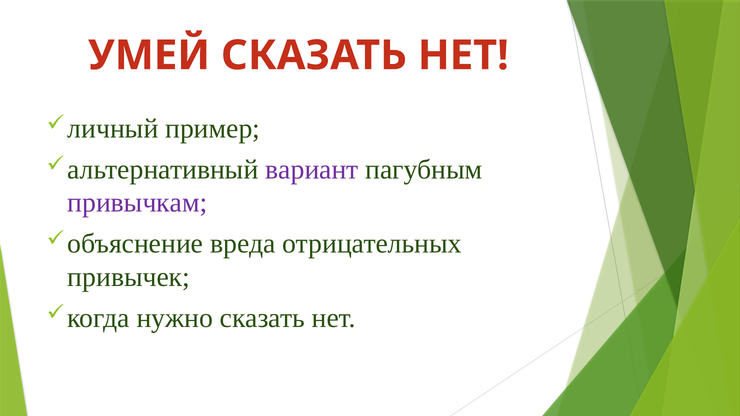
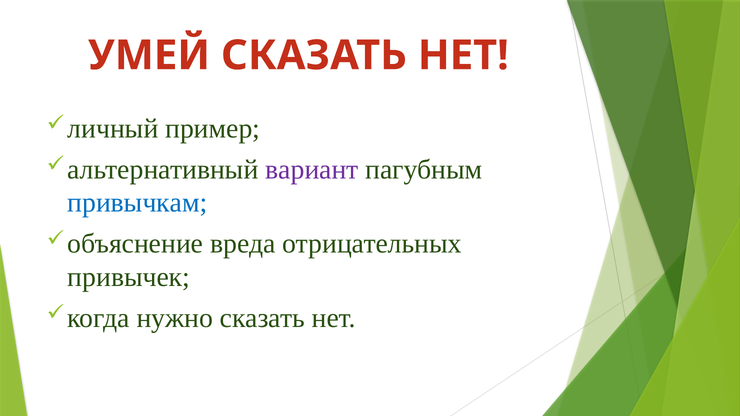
привычкам colour: purple -> blue
